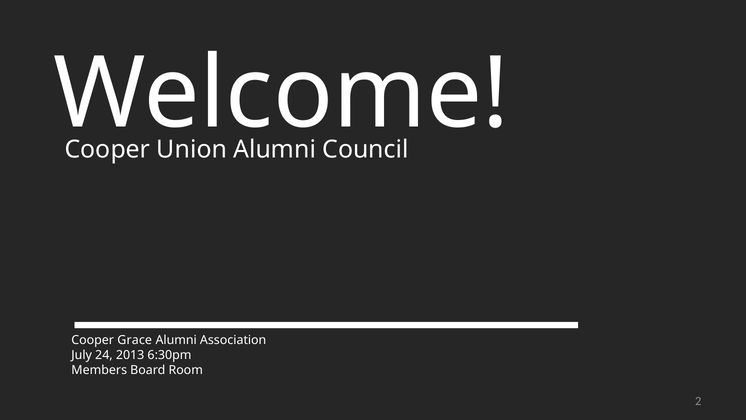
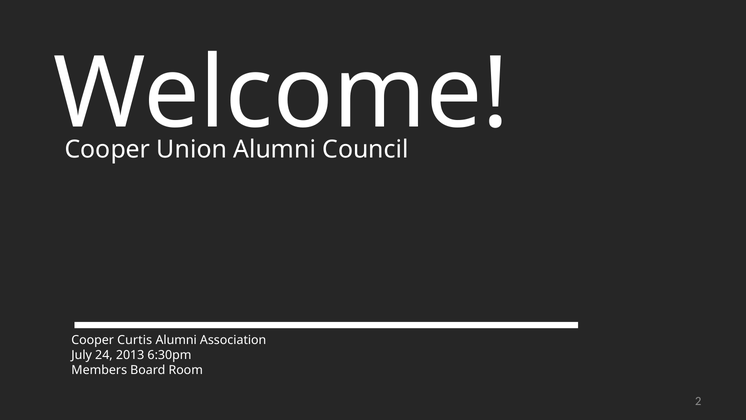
Grace: Grace -> Curtis
